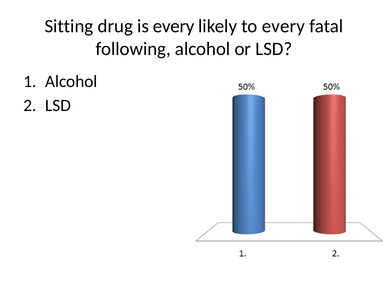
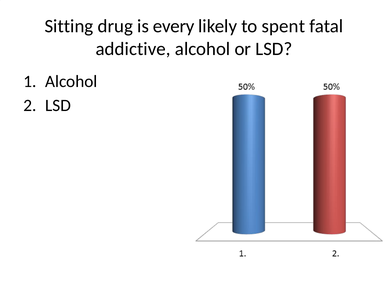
to every: every -> spent
following: following -> addictive
